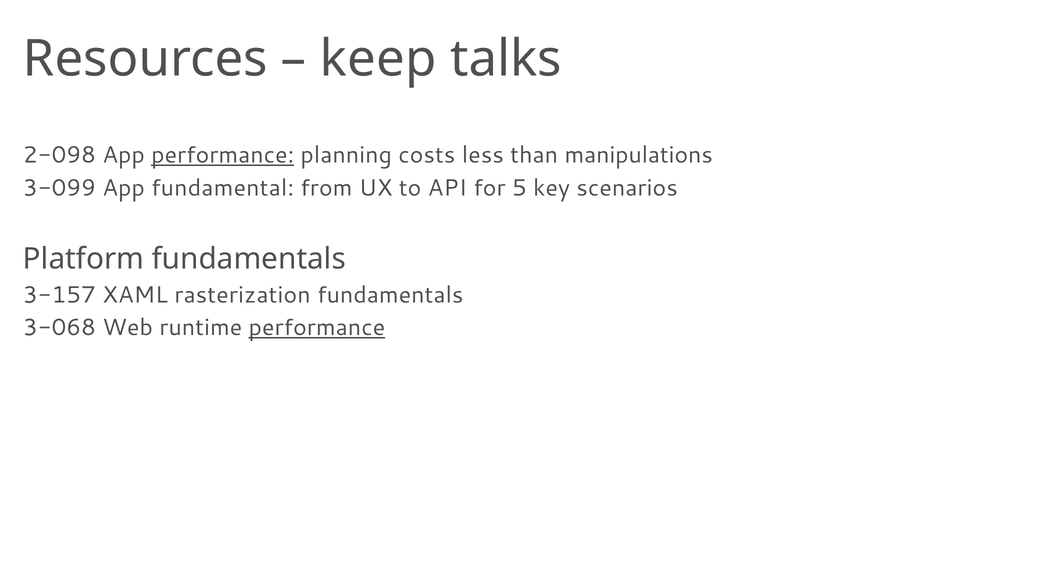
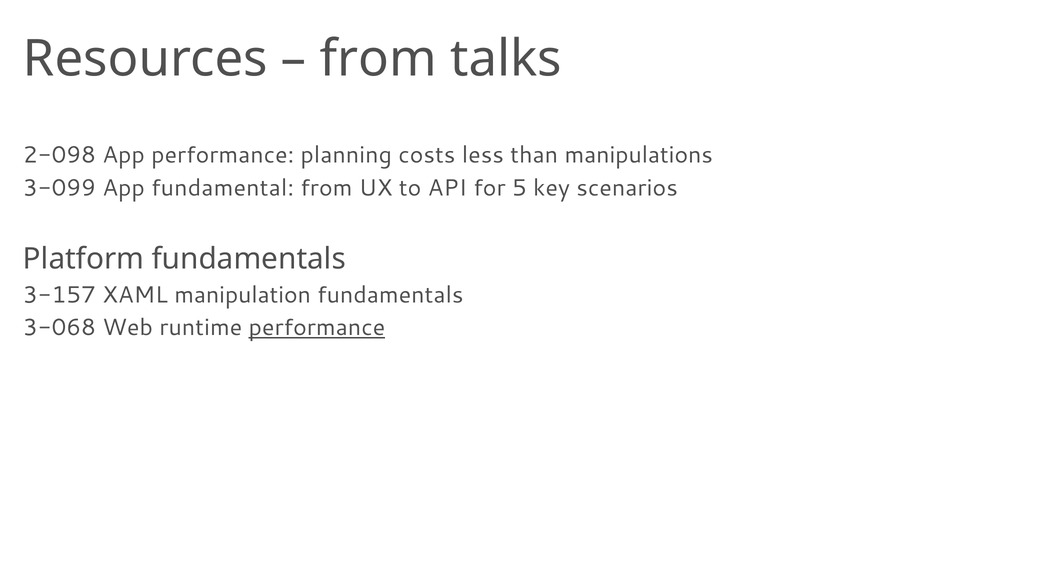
keep at (378, 59): keep -> from
performance at (223, 155) underline: present -> none
rasterization: rasterization -> manipulation
